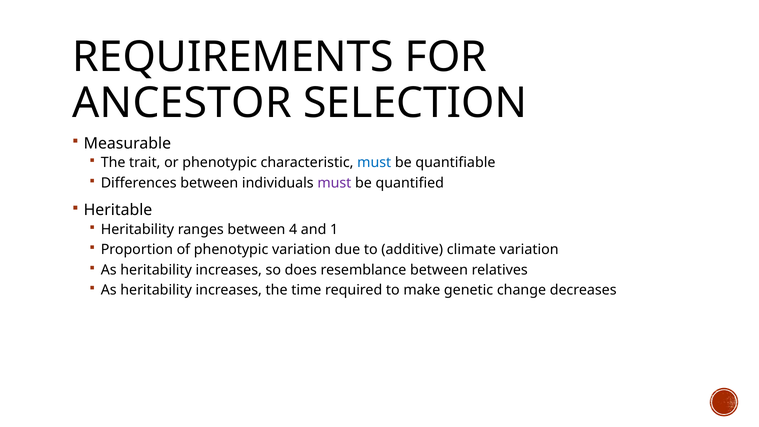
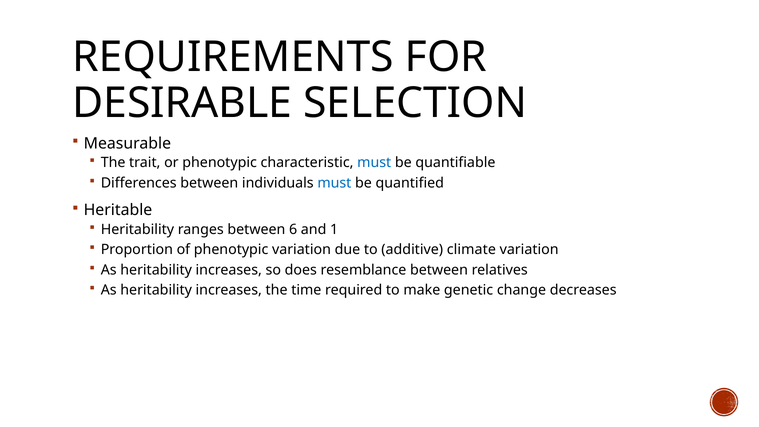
ANCESTOR: ANCESTOR -> DESIRABLE
must at (334, 183) colour: purple -> blue
4: 4 -> 6
